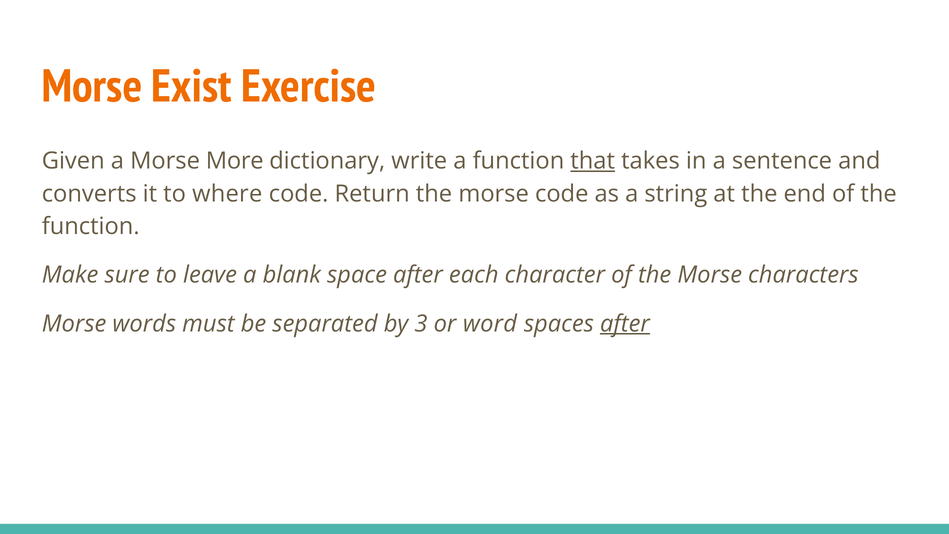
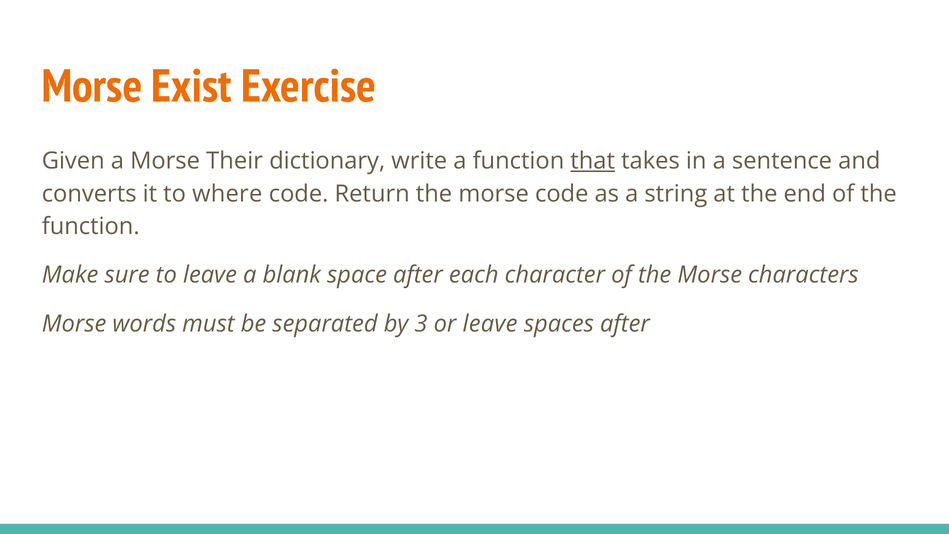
More: More -> Their
or word: word -> leave
after at (625, 324) underline: present -> none
